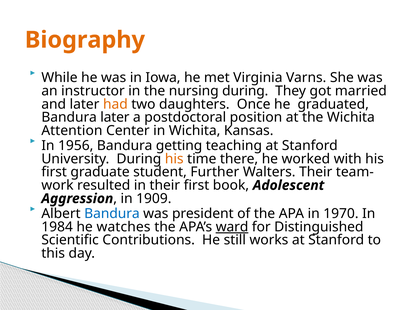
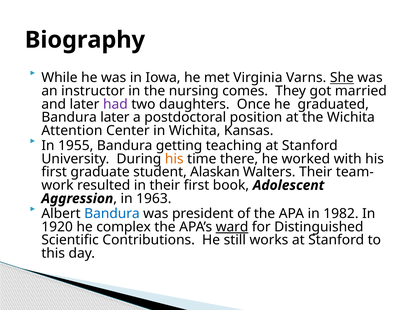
Biography colour: orange -> black
She underline: none -> present
nursing during: during -> comes
had colour: orange -> purple
1956: 1956 -> 1955
Further: Further -> Alaskan
1909: 1909 -> 1963
1970: 1970 -> 1982
1984: 1984 -> 1920
watches: watches -> complex
